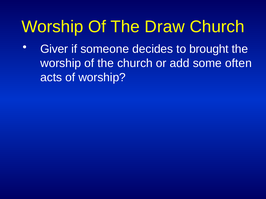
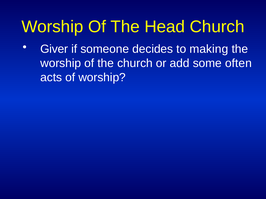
Draw: Draw -> Head
brought: brought -> making
